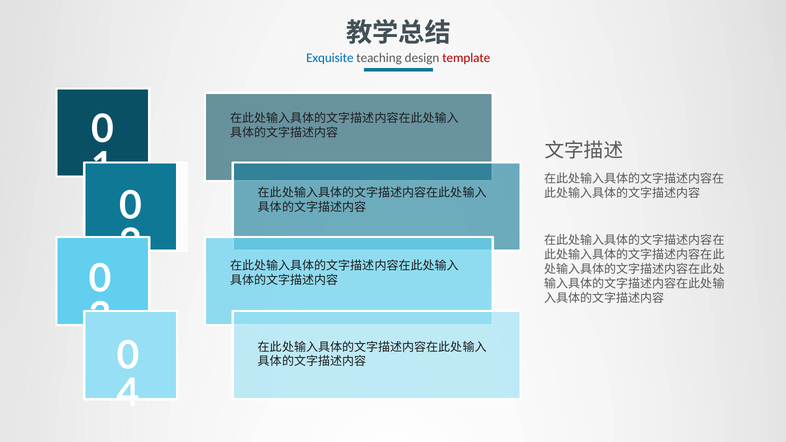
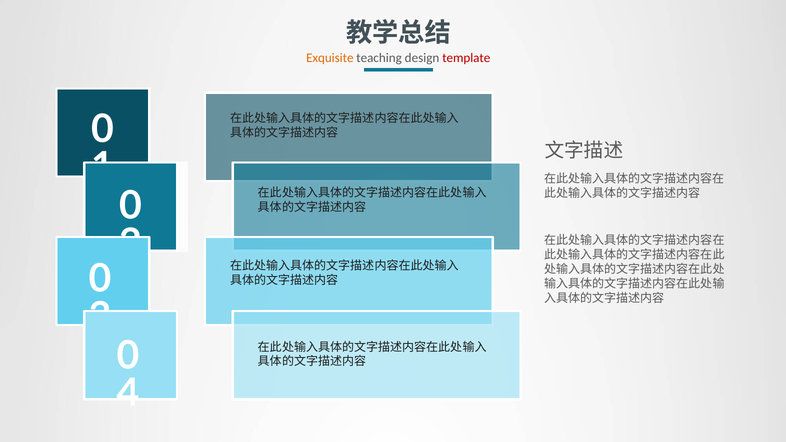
Exquisite colour: blue -> orange
